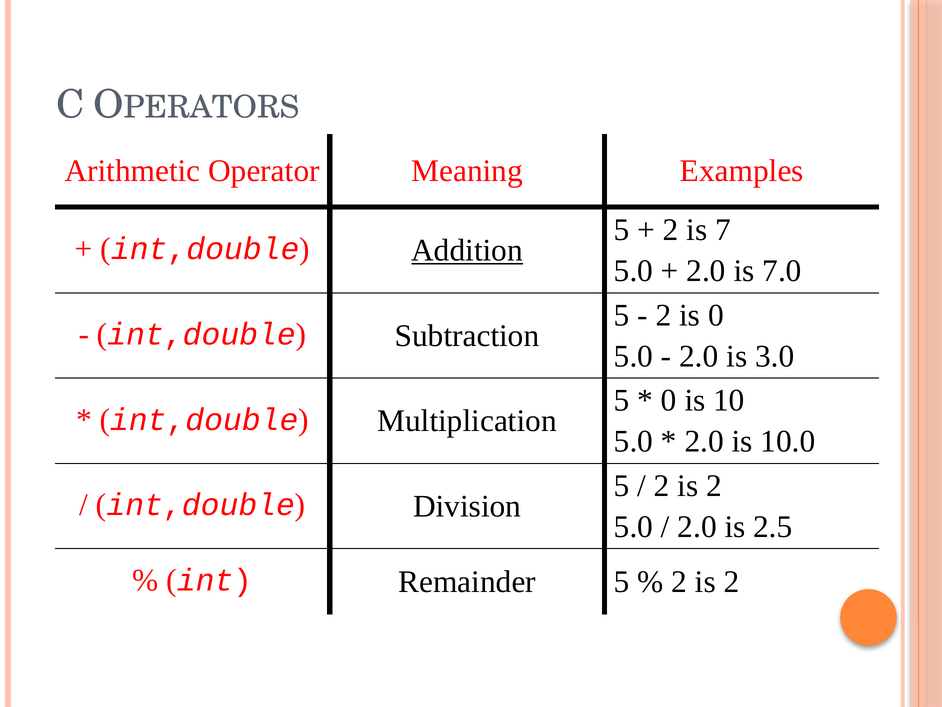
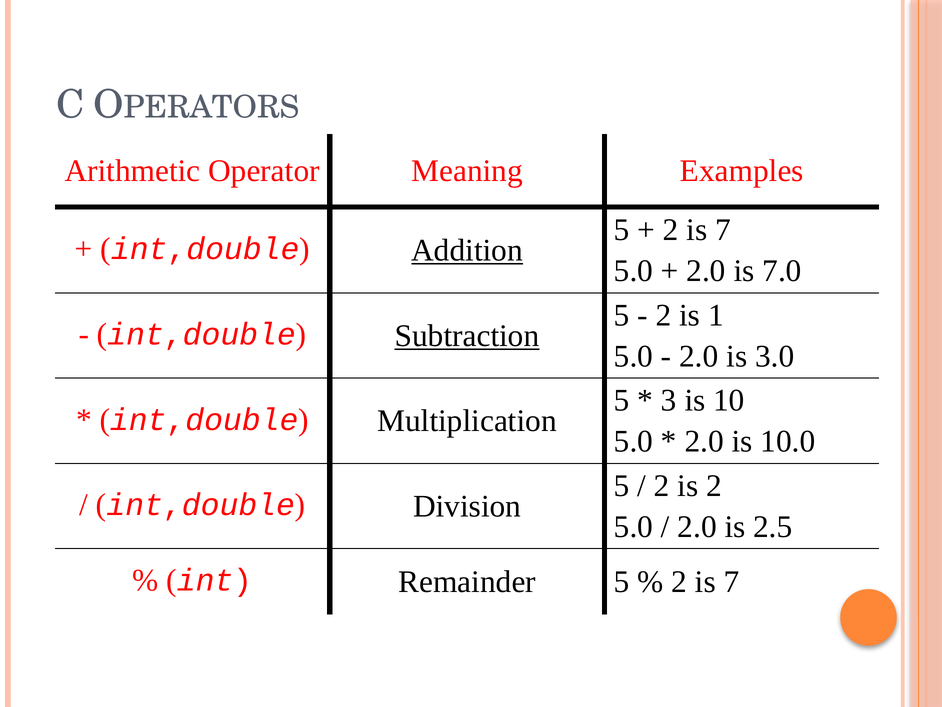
is 0: 0 -> 1
Subtraction underline: none -> present
0 at (669, 400): 0 -> 3
2 at (732, 581): 2 -> 7
